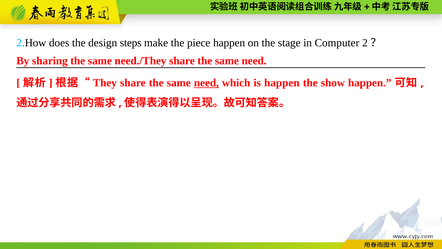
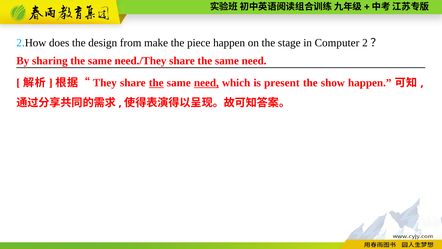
steps: steps -> from
the at (156, 83) underline: none -> present
is happen: happen -> present
